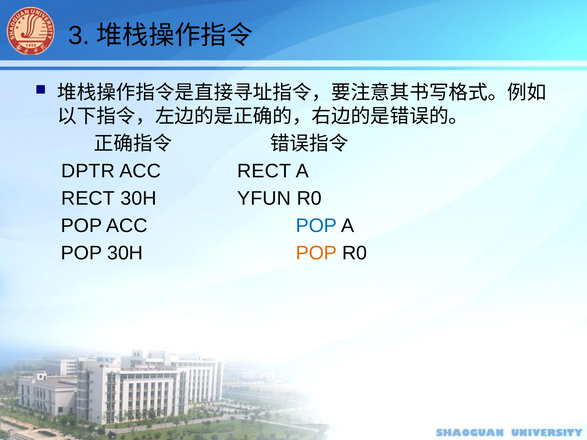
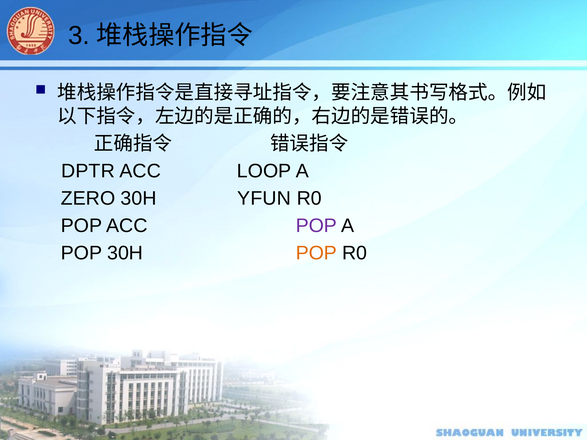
ACC RECT: RECT -> LOOP
RECT at (88, 199): RECT -> ZERO
POP at (316, 226) colour: blue -> purple
